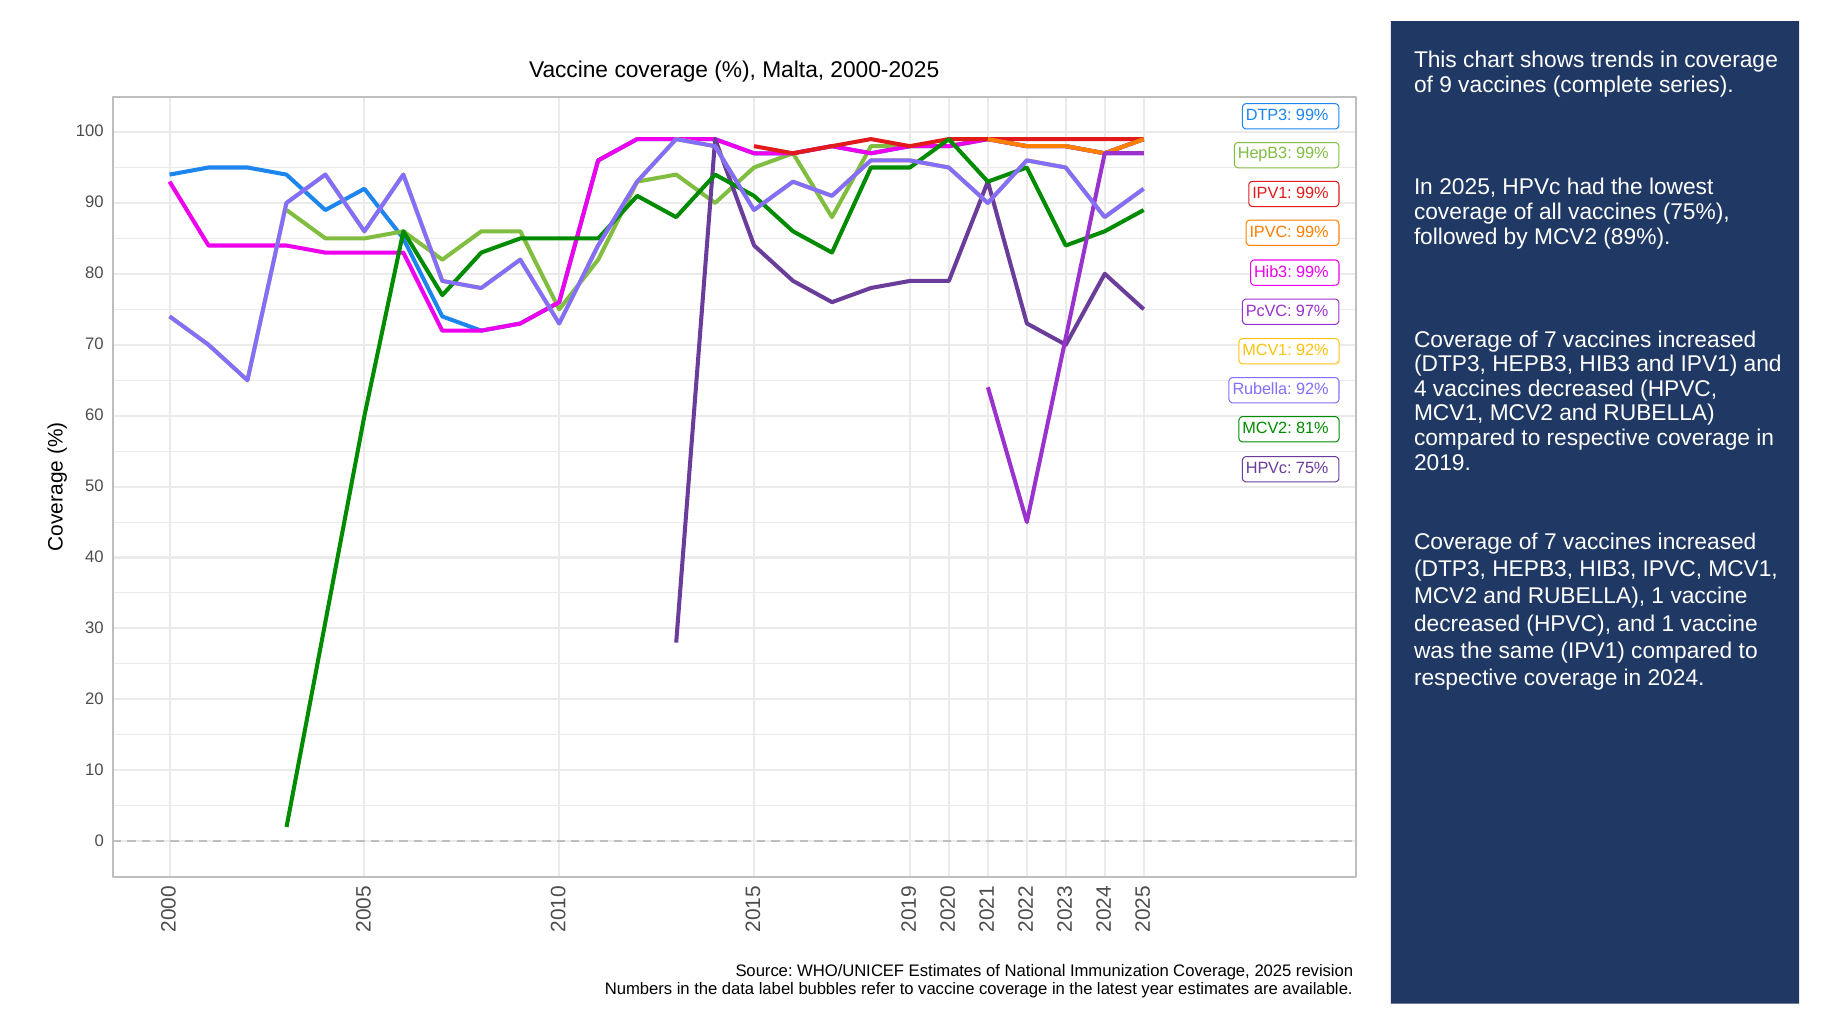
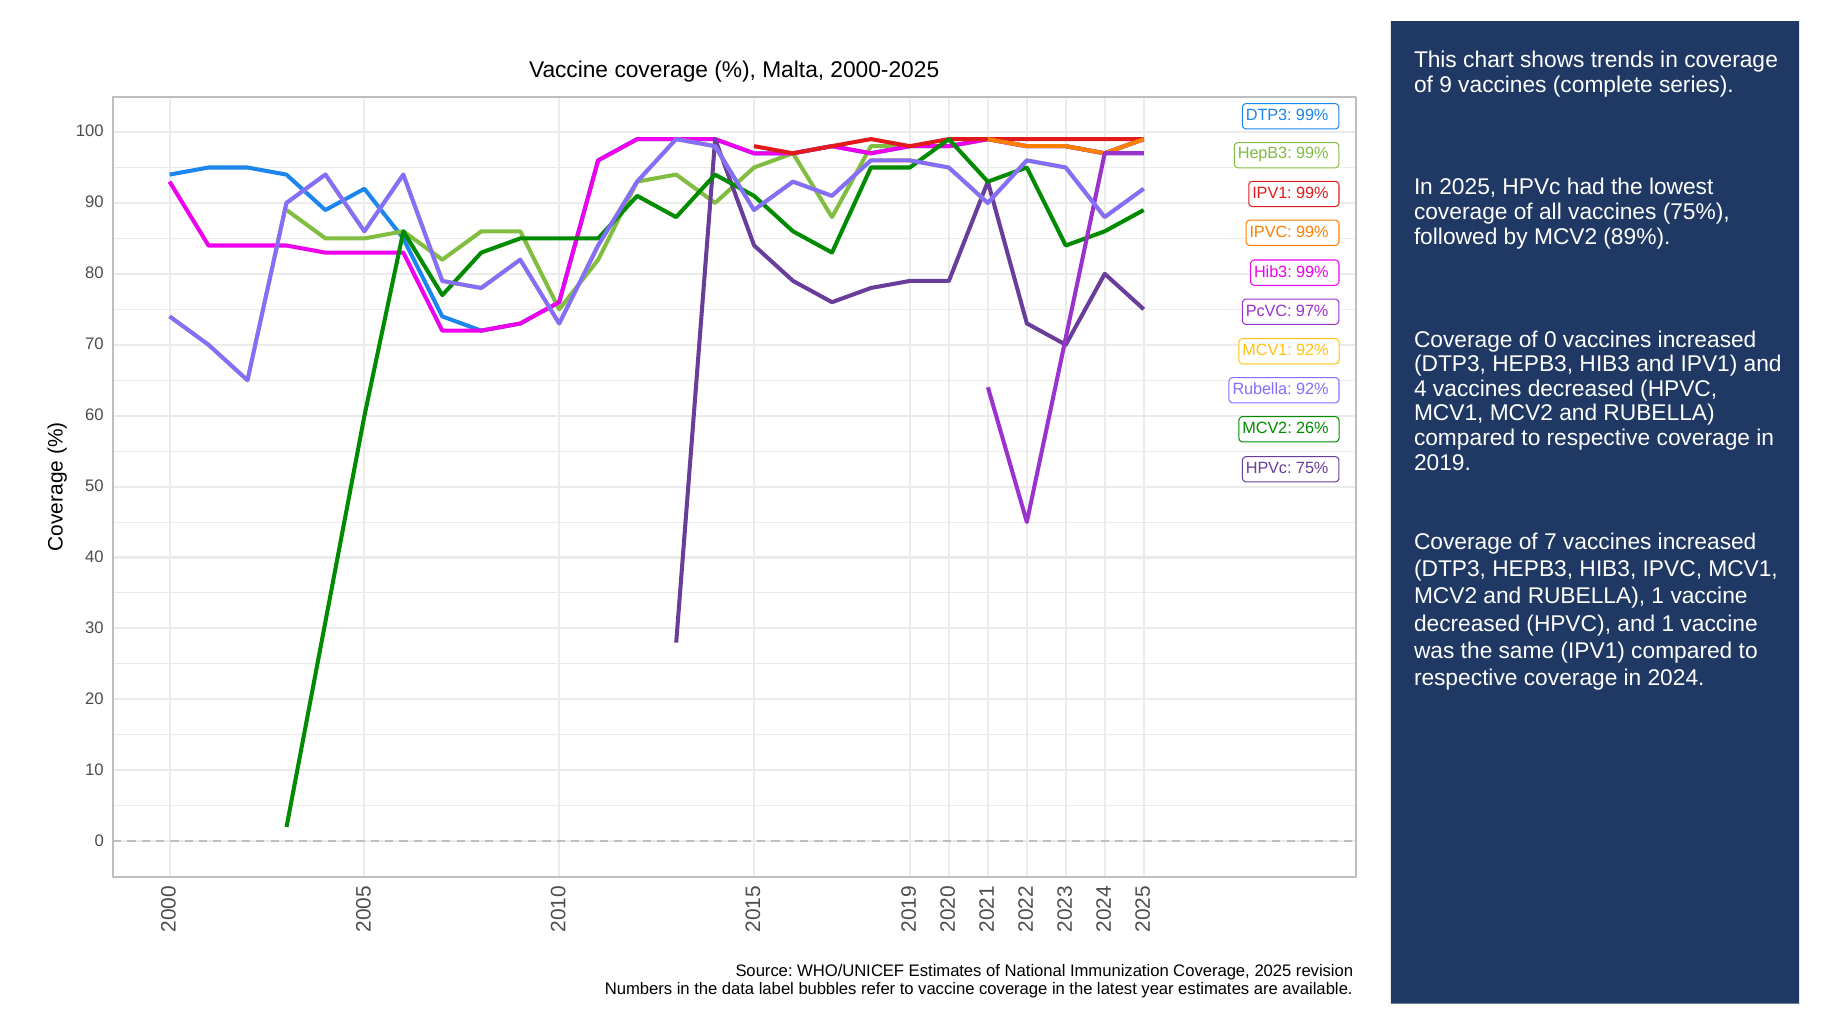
7 at (1550, 340): 7 -> 0
81%: 81% -> 26%
